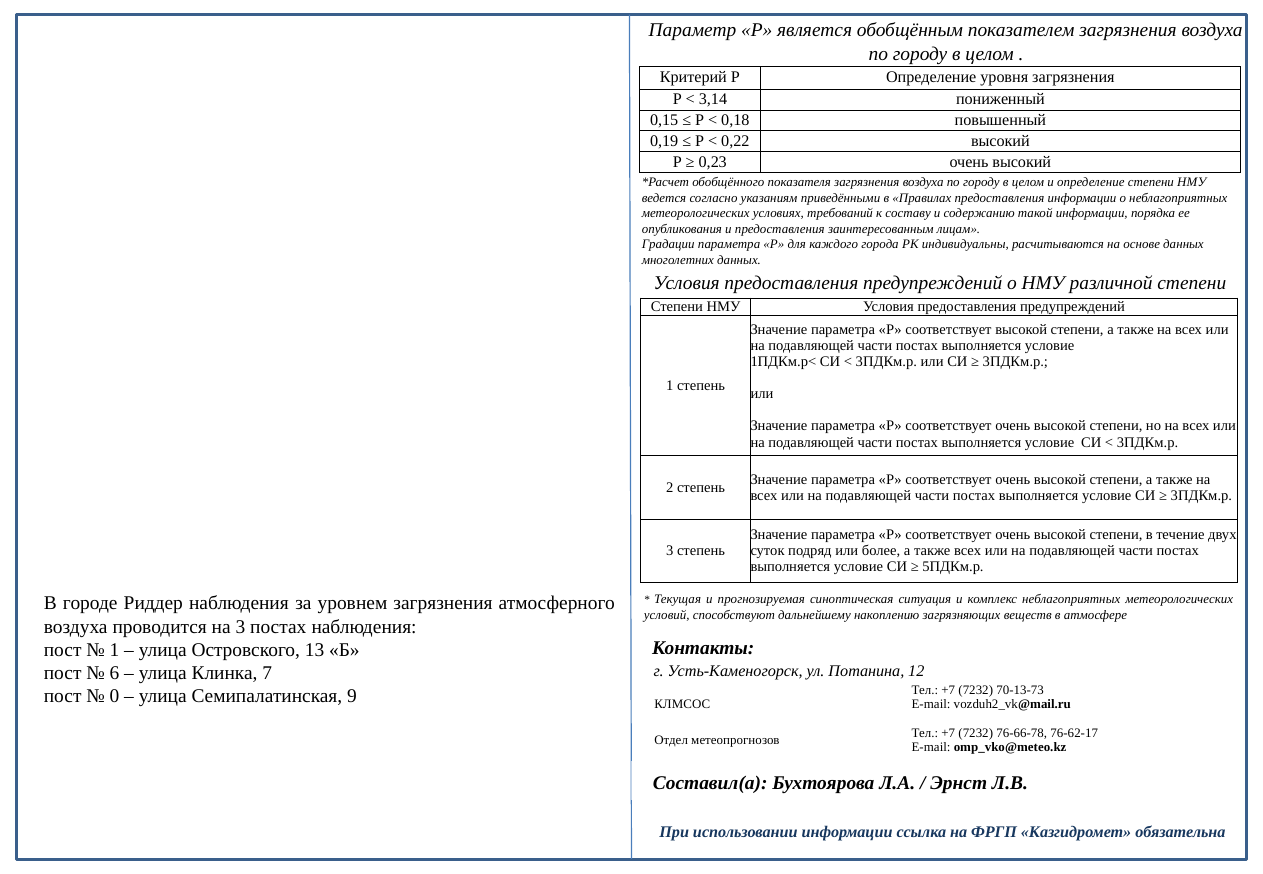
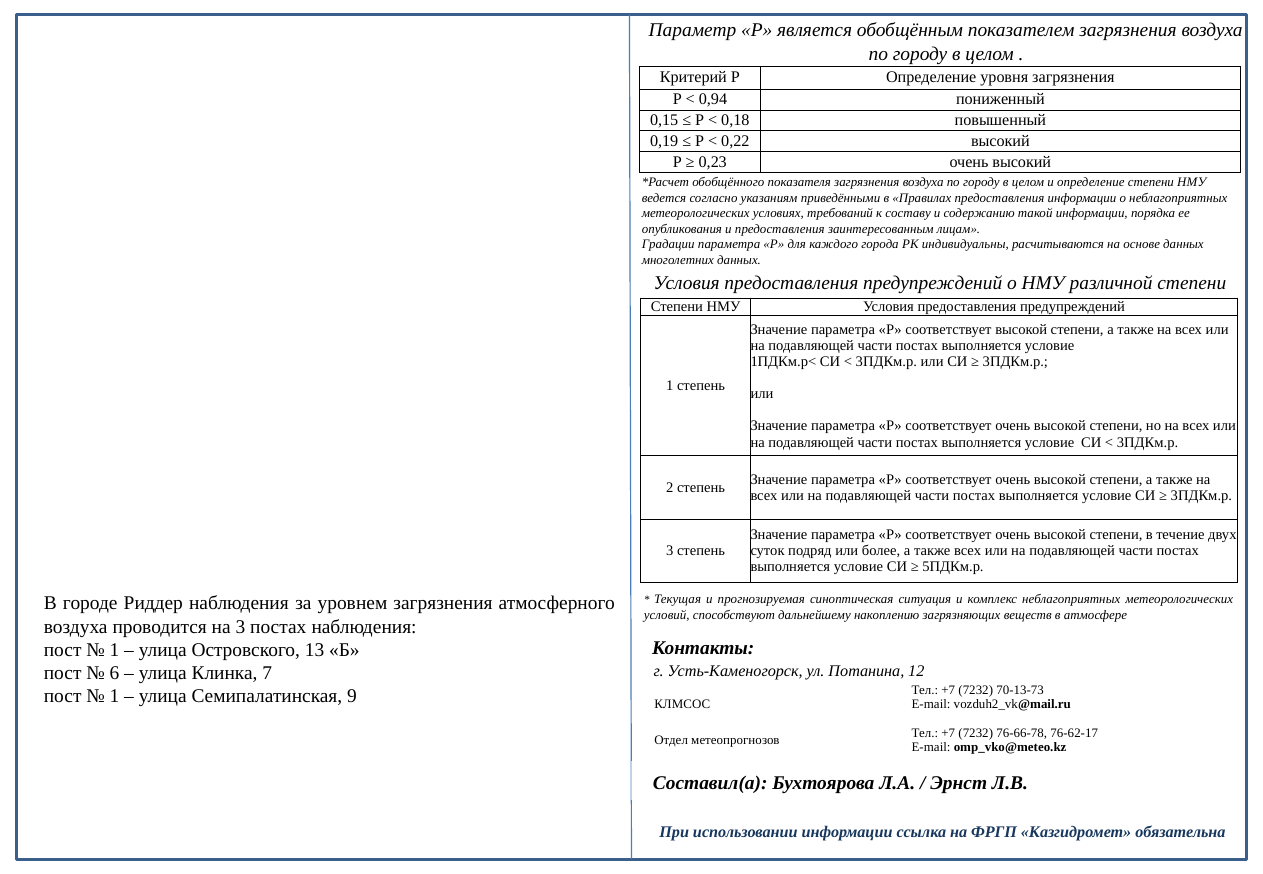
3,14: 3,14 -> 0,94
0 at (115, 697): 0 -> 1
